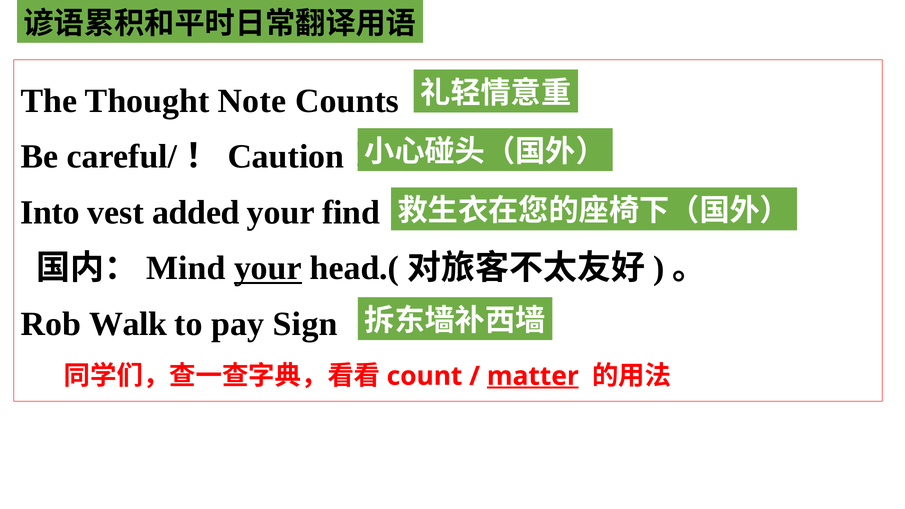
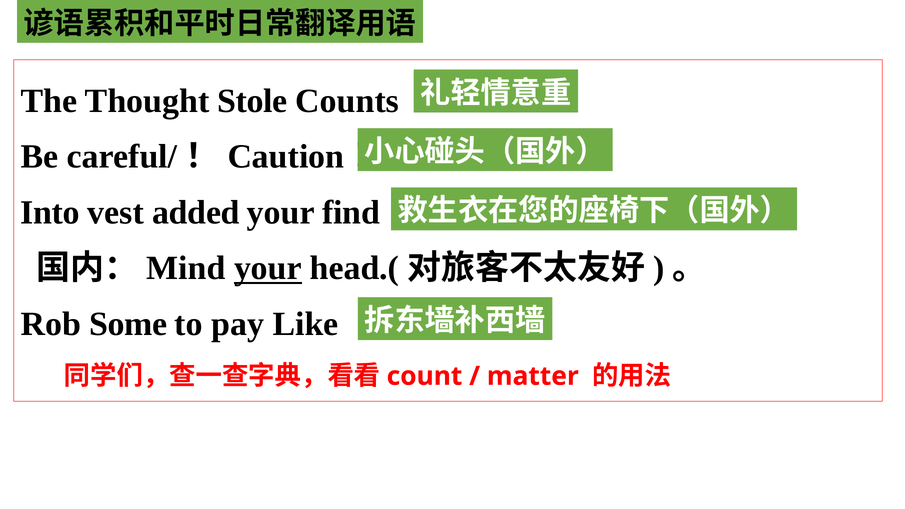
Note: Note -> Stole
Walk: Walk -> Some
Sign: Sign -> Like
matter underline: present -> none
